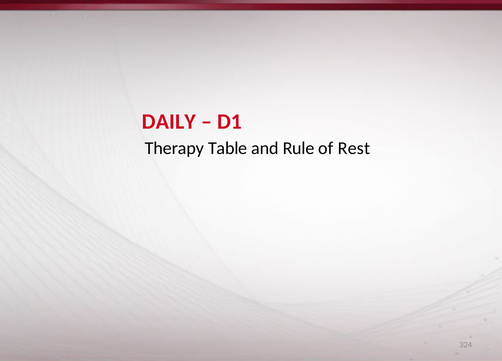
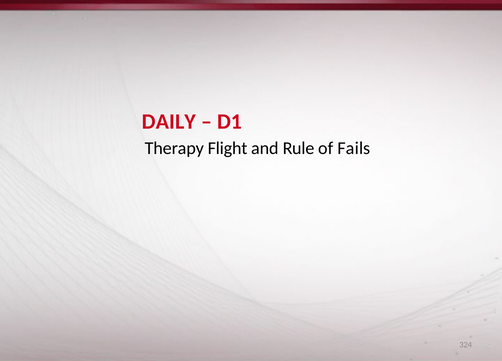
Table: Table -> Flight
Rest: Rest -> Fails
